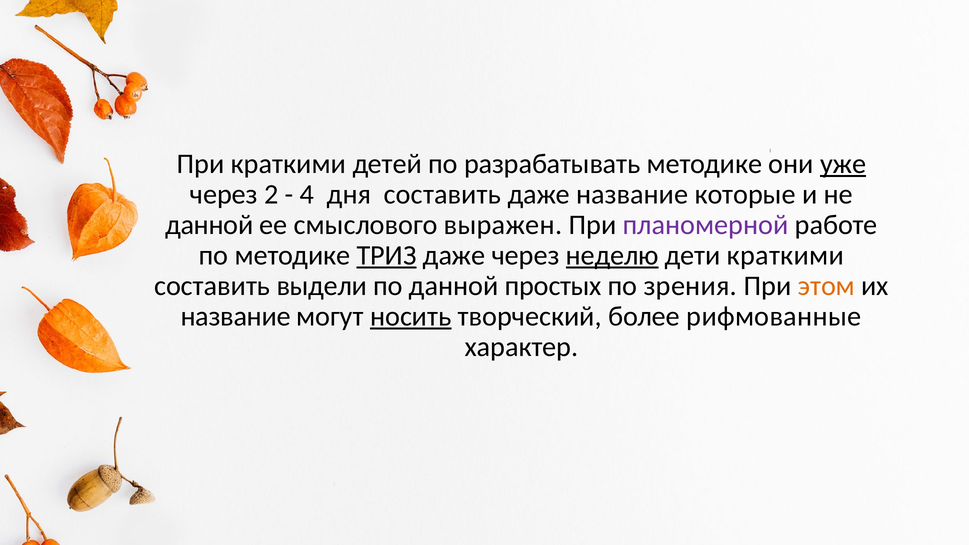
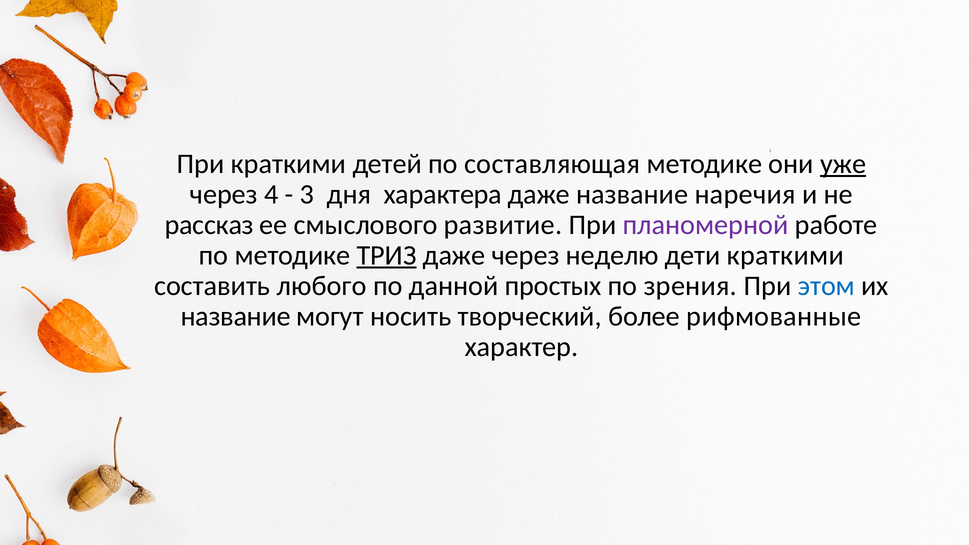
разрабатывать: разрабатывать -> составляющая
2: 2 -> 4
4: 4 -> 3
дня составить: составить -> характера
которые: которые -> наречия
данной at (209, 225): данной -> рассказ
выражен: выражен -> развитие
неделю underline: present -> none
выдели: выдели -> любого
этом colour: orange -> blue
носить underline: present -> none
